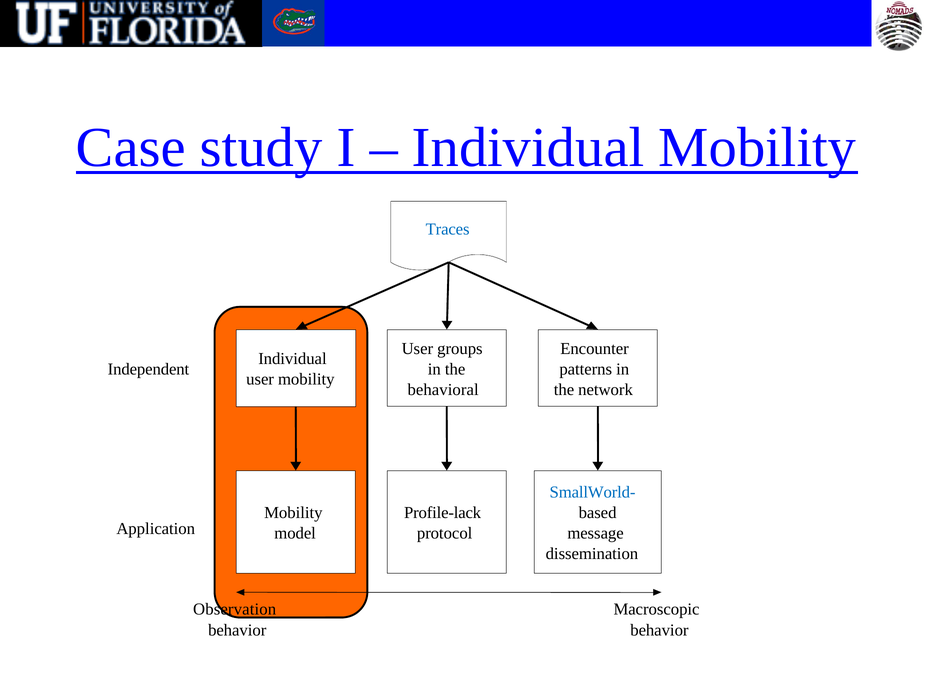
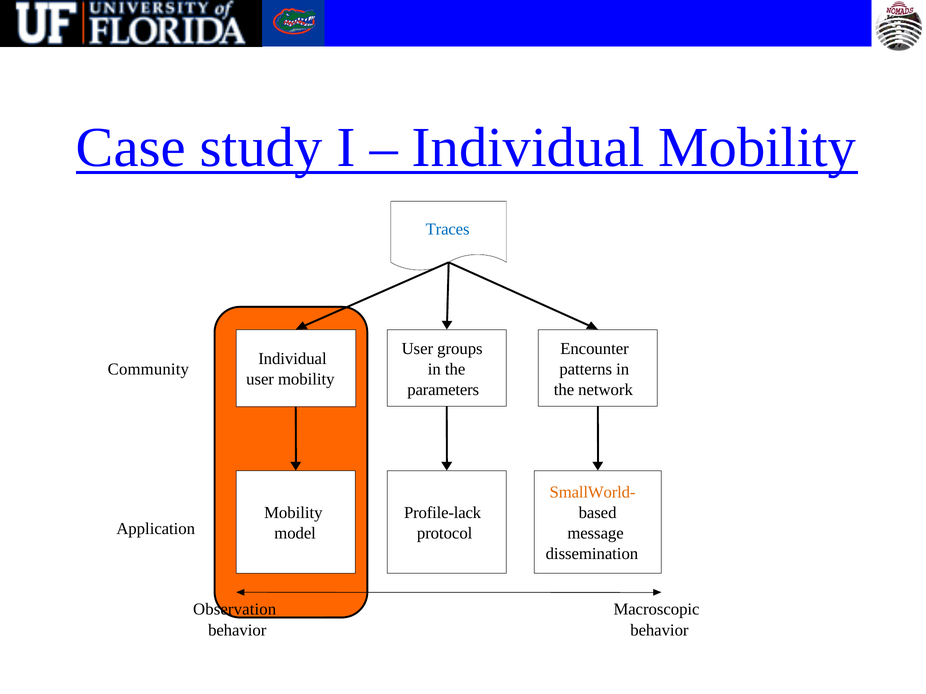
Independent: Independent -> Community
behavioral: behavioral -> parameters
SmallWorld- colour: blue -> orange
